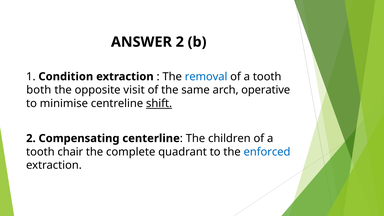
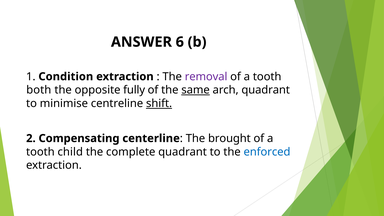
ANSWER 2: 2 -> 6
removal colour: blue -> purple
visit: visit -> fully
same underline: none -> present
arch operative: operative -> quadrant
children: children -> brought
chair: chair -> child
